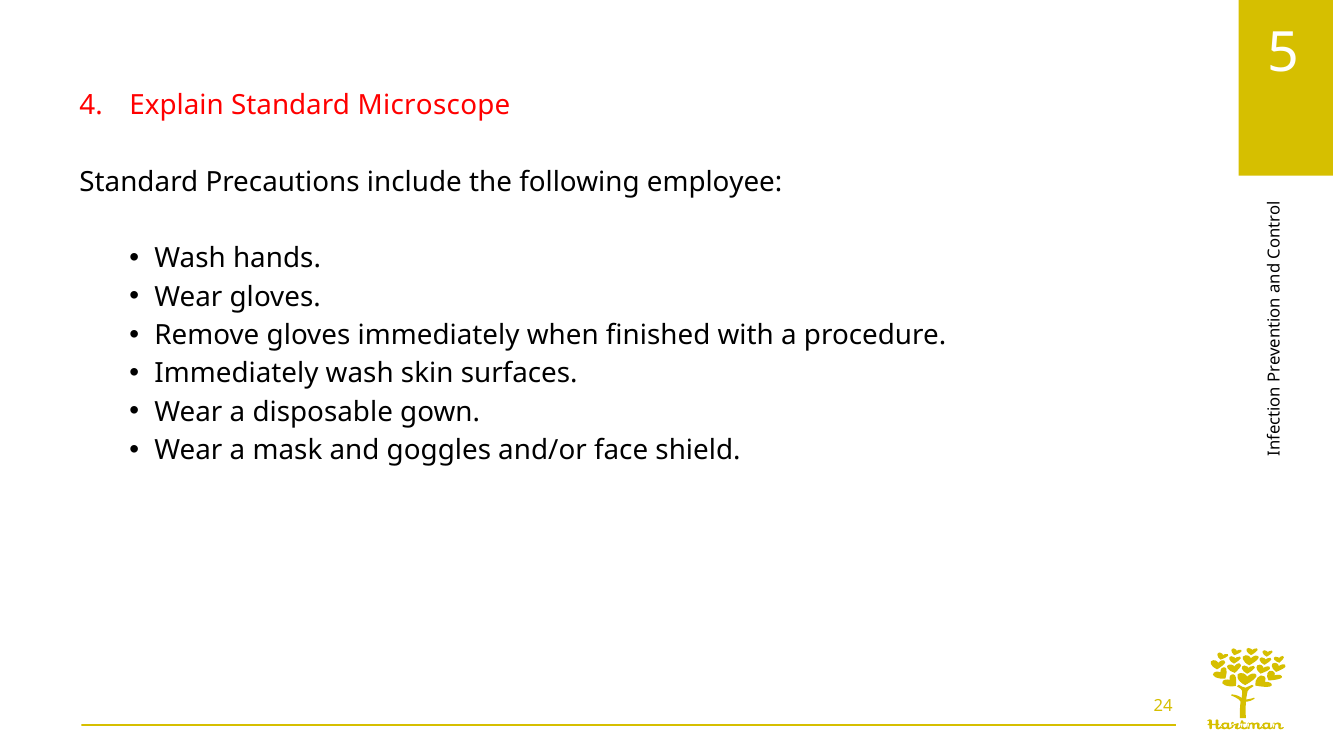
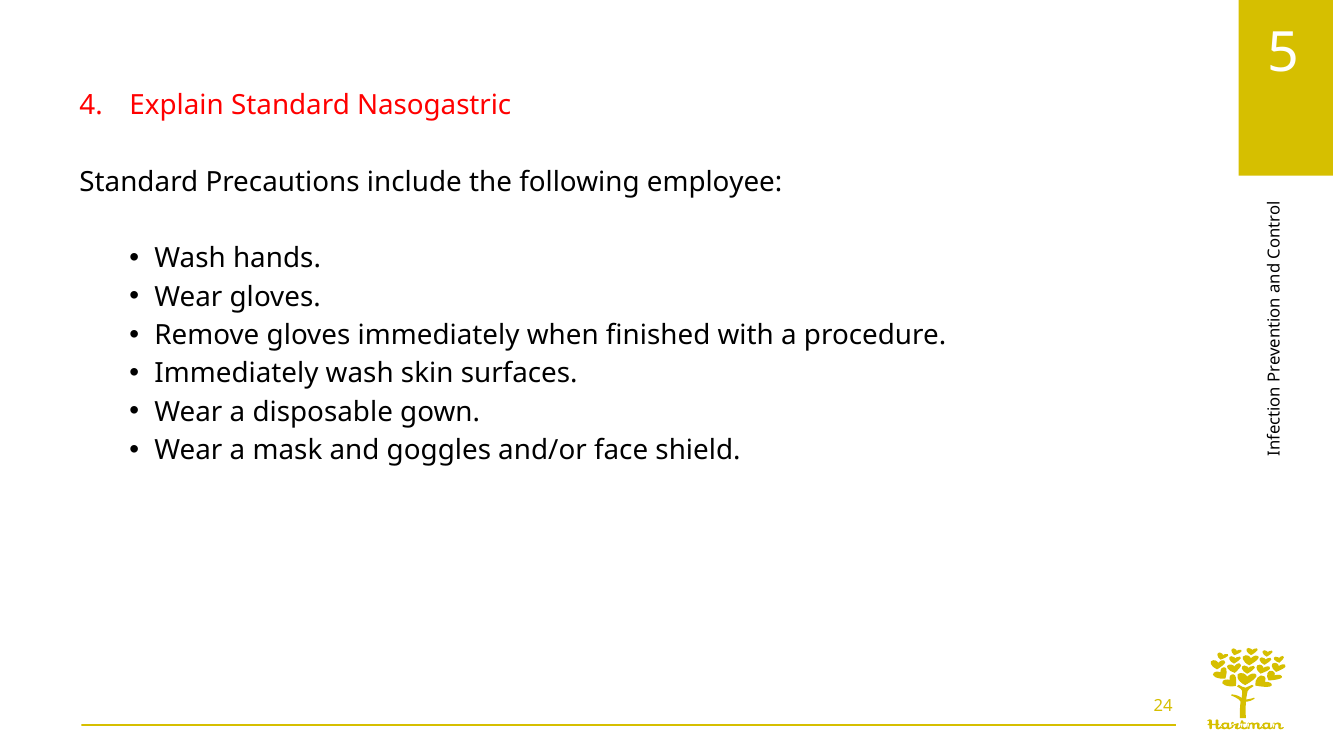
Microscope: Microscope -> Nasogastric
